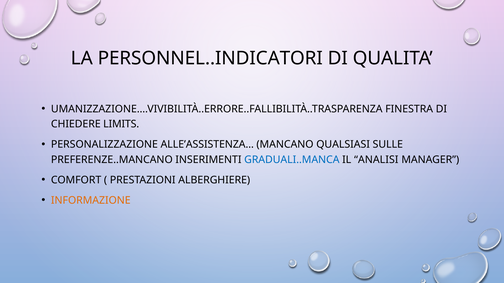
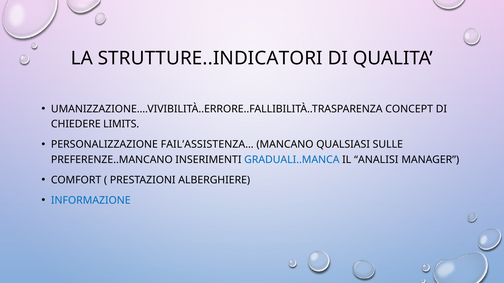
PERSONNEL..INDICATORI: PERSONNEL..INDICATORI -> STRUTTURE..INDICATORI
FINESTRA: FINESTRA -> CONCEPT
ALLE’ASSISTENZA…: ALLE’ASSISTENZA… -> FAIL’ASSISTENZA…
INFORMAZIONE colour: orange -> blue
